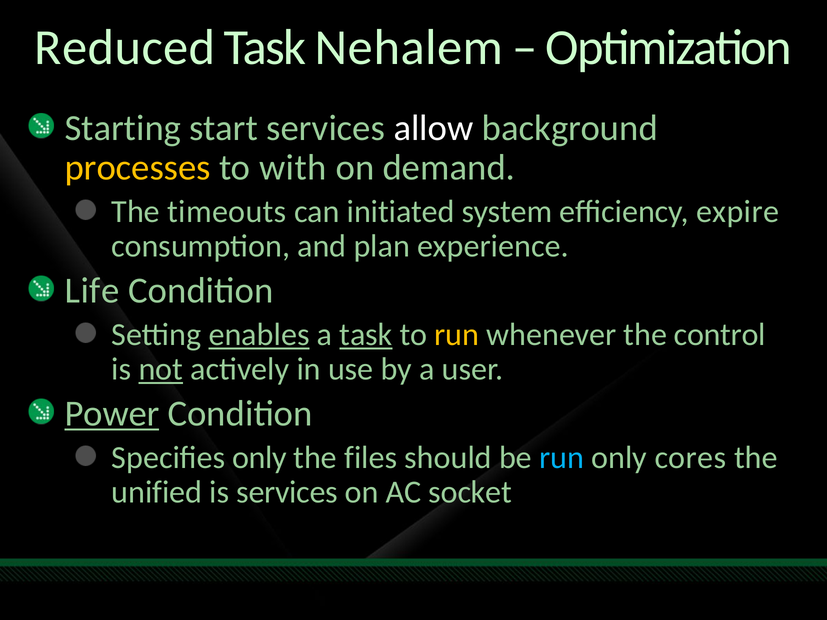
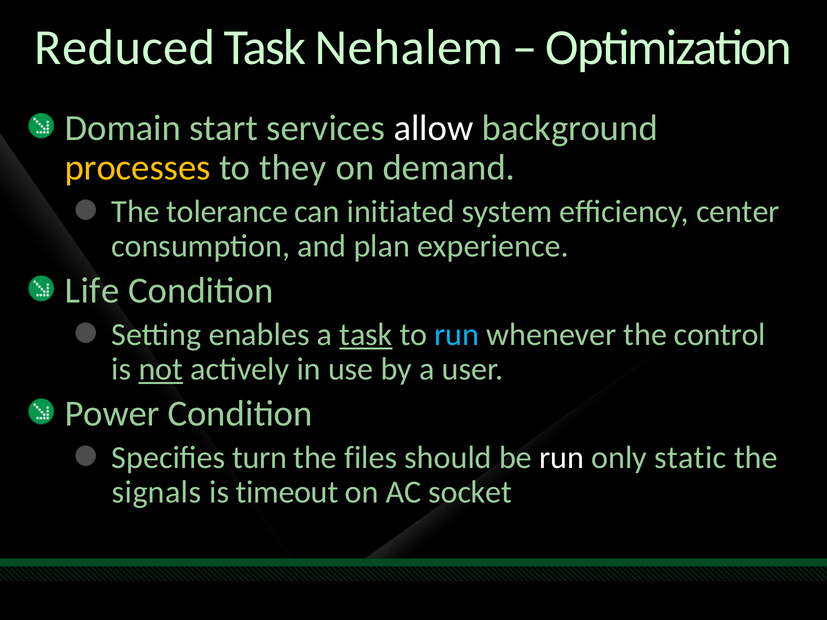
Starting: Starting -> Domain
with: with -> they
timeouts: timeouts -> tolerance
expire: expire -> center
enables underline: present -> none
run at (457, 335) colour: yellow -> light blue
Power underline: present -> none
Specifies only: only -> turn
run at (562, 458) colour: light blue -> white
cores: cores -> static
unified: unified -> signals
is services: services -> timeout
